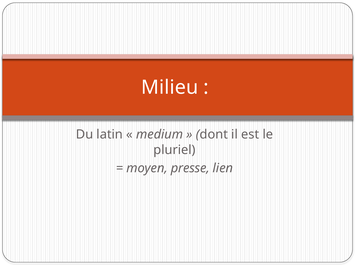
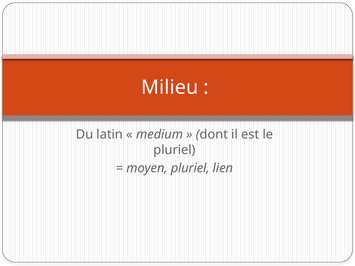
moyen presse: presse -> pluriel
